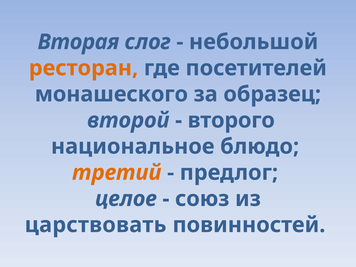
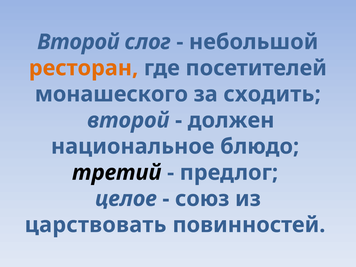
Вторая at (78, 42): Вторая -> Второй
образец: образец -> сходить
второго: второго -> должен
третий colour: orange -> black
